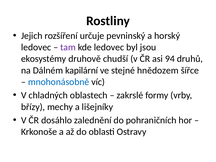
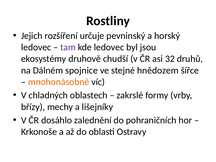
94: 94 -> 32
kapilární: kapilární -> spojnice
mnohonásobně colour: blue -> orange
